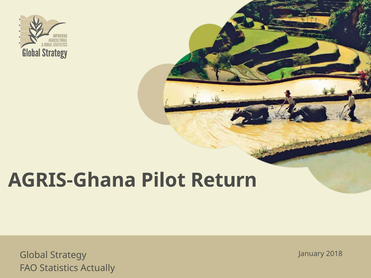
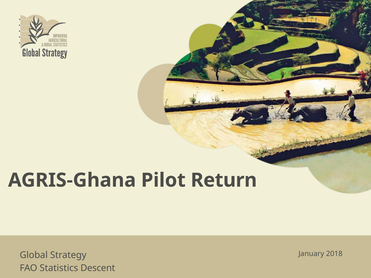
Actually: Actually -> Descent
